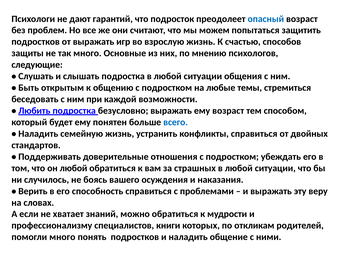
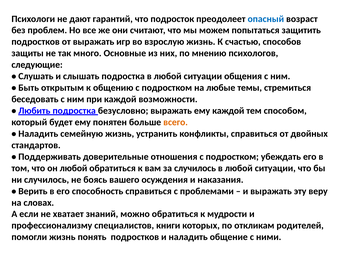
ему возраст: возраст -> каждой
всего colour: blue -> orange
за страшных: страшных -> случилось
помогли много: много -> жизнь
